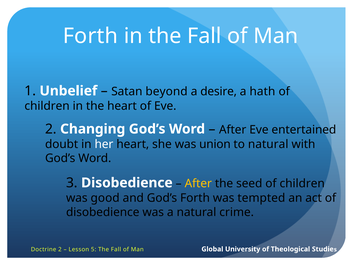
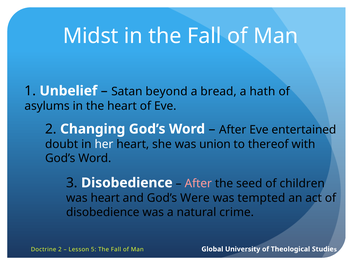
Forth at (90, 36): Forth -> Midst
desire: desire -> bread
children at (47, 106): children -> asylums
to natural: natural -> thereof
After at (198, 183) colour: yellow -> pink
was good: good -> heart
God’s Forth: Forth -> Were
